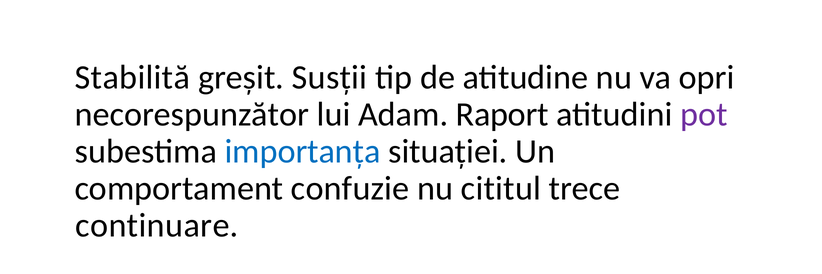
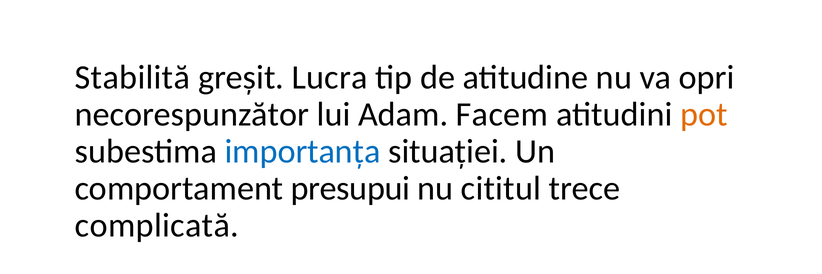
Susții: Susții -> Lucra
Raport: Raport -> Facem
pot colour: purple -> orange
confuzie: confuzie -> presupui
continuare: continuare -> complicată
